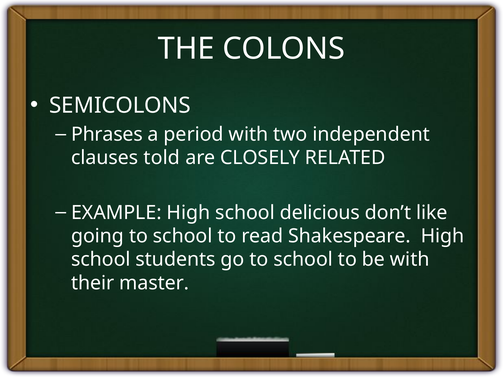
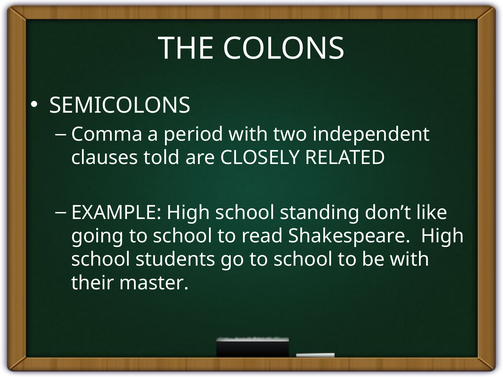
Phrases: Phrases -> Comma
delicious: delicious -> standing
